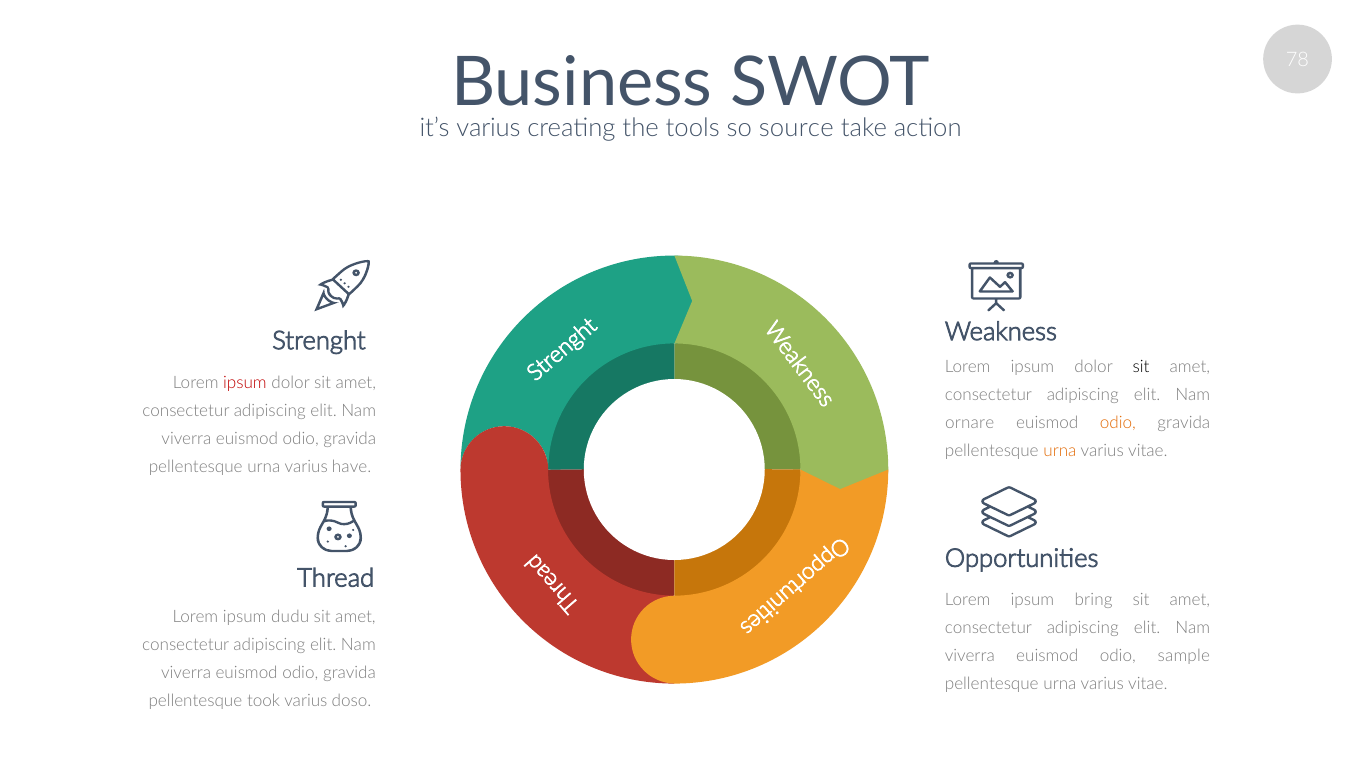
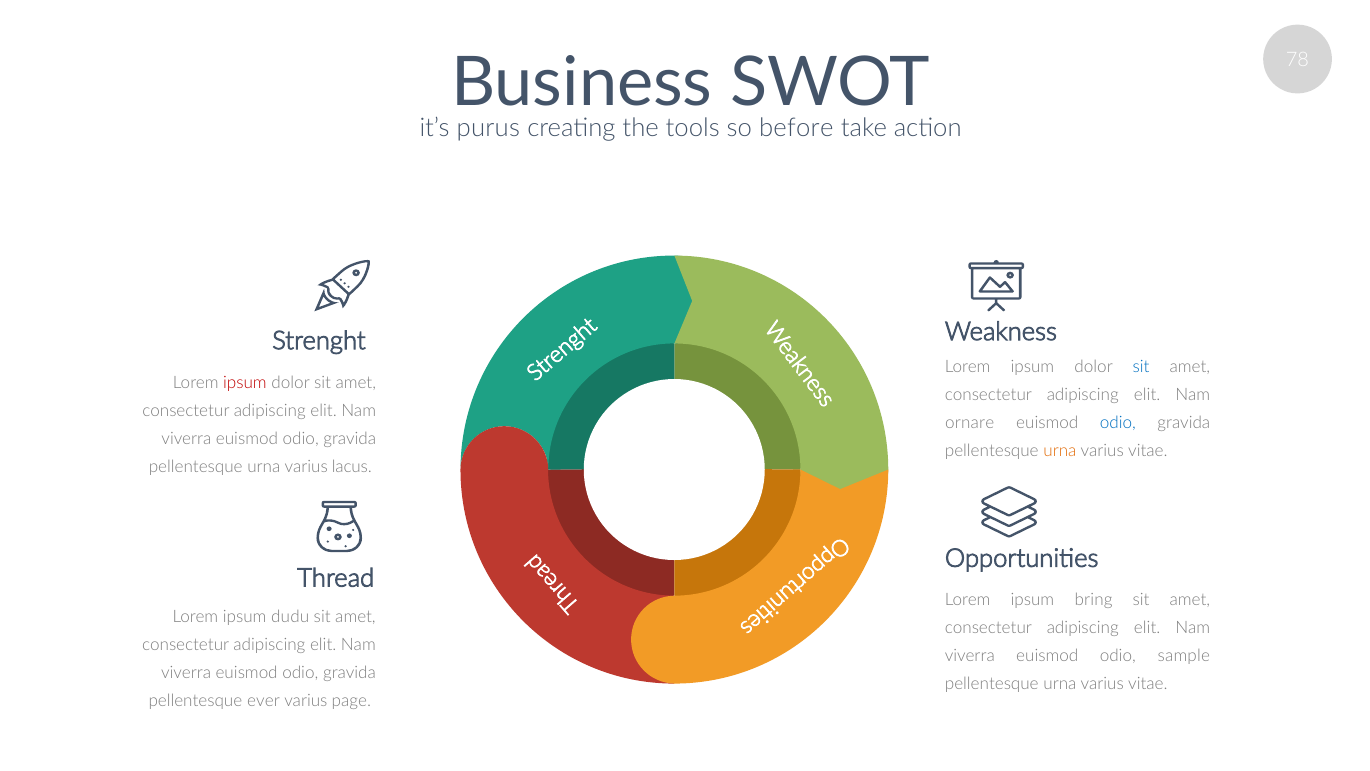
it’s varius: varius -> purus
source: source -> before
sit at (1141, 367) colour: black -> blue
odio at (1118, 423) colour: orange -> blue
have: have -> lacus
took: took -> ever
doso: doso -> page
